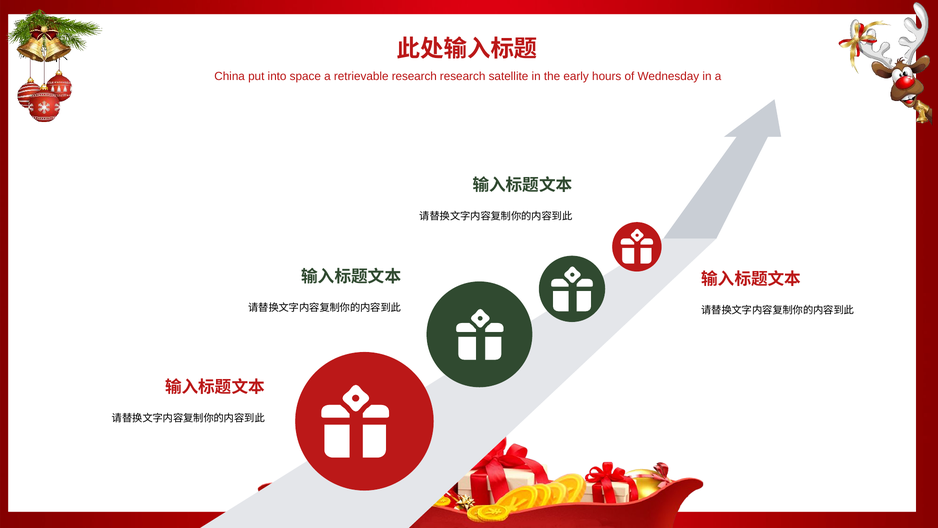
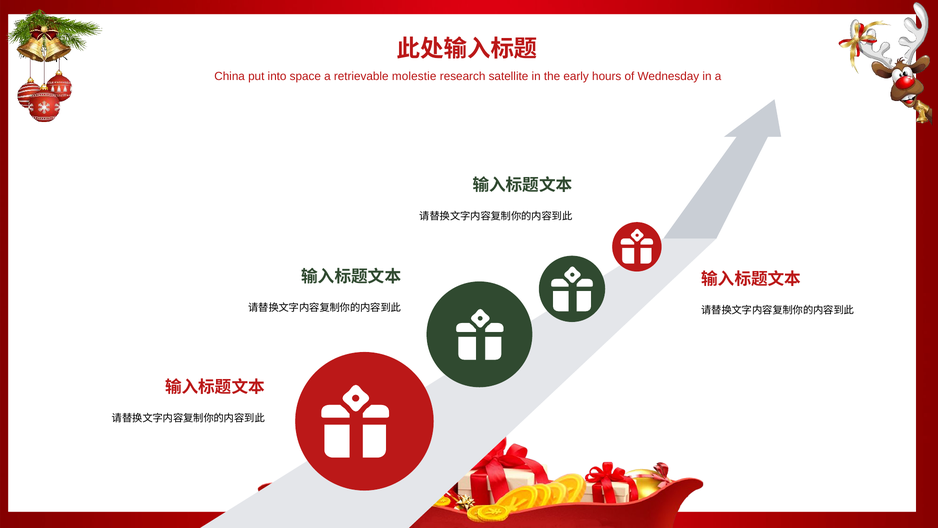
retrievable research: research -> molestie
